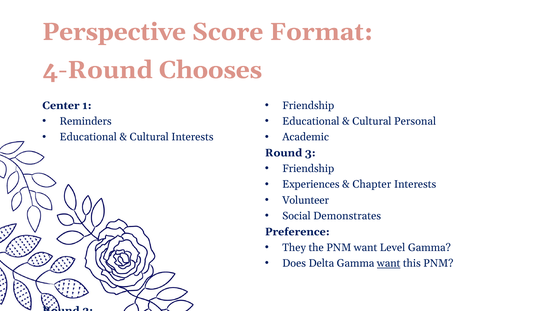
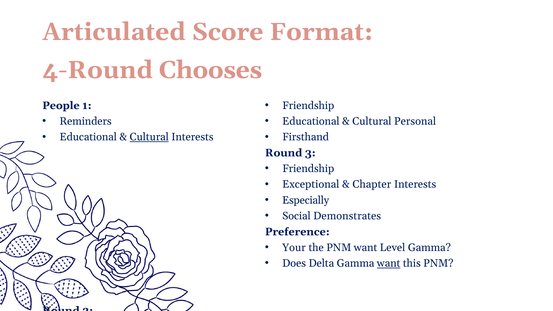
Perspective: Perspective -> Articulated
Center: Center -> People
Cultural at (149, 137) underline: none -> present
Academic: Academic -> Firsthand
Experiences: Experiences -> Exceptional
Volunteer: Volunteer -> Especially
They: They -> Your
